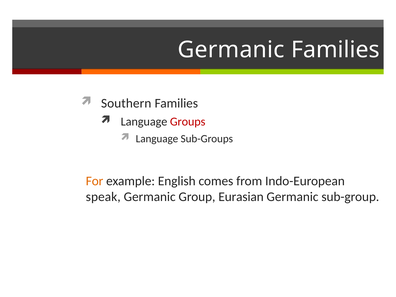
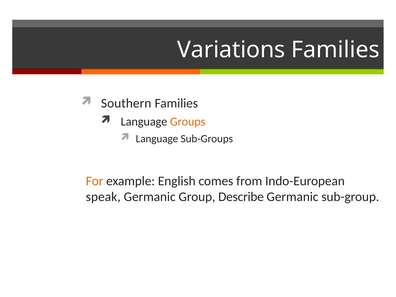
Germanic at (231, 50): Germanic -> Variations
Groups colour: red -> orange
Eurasian: Eurasian -> Describe
